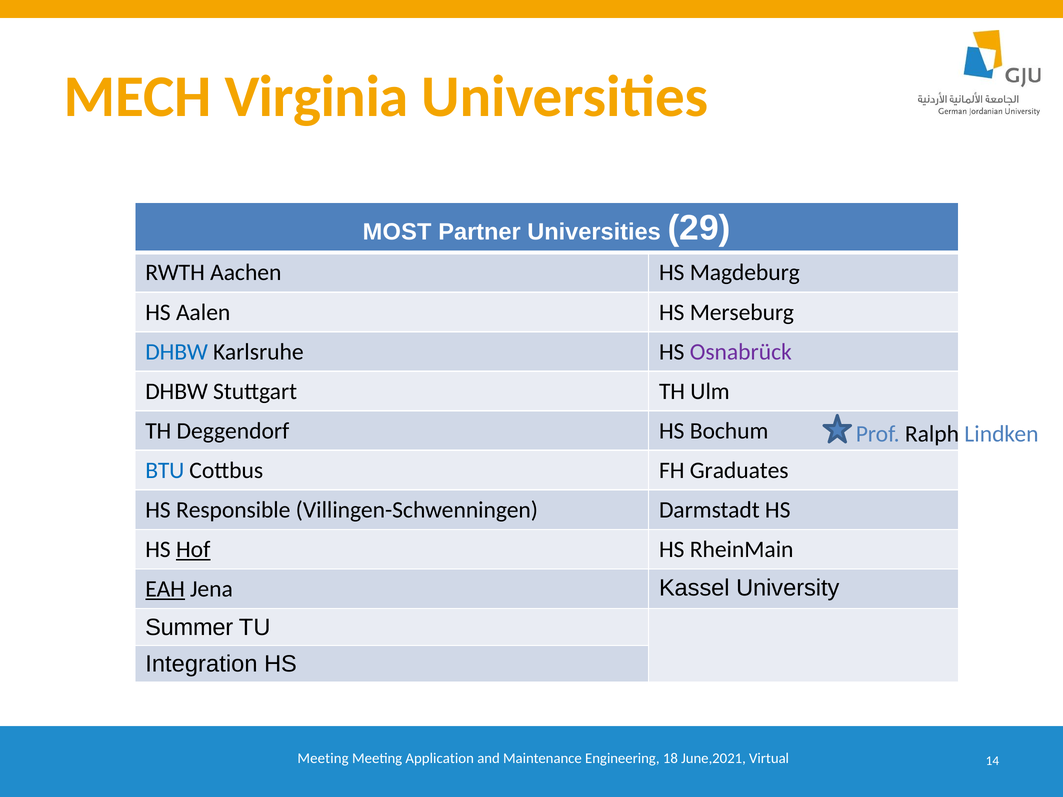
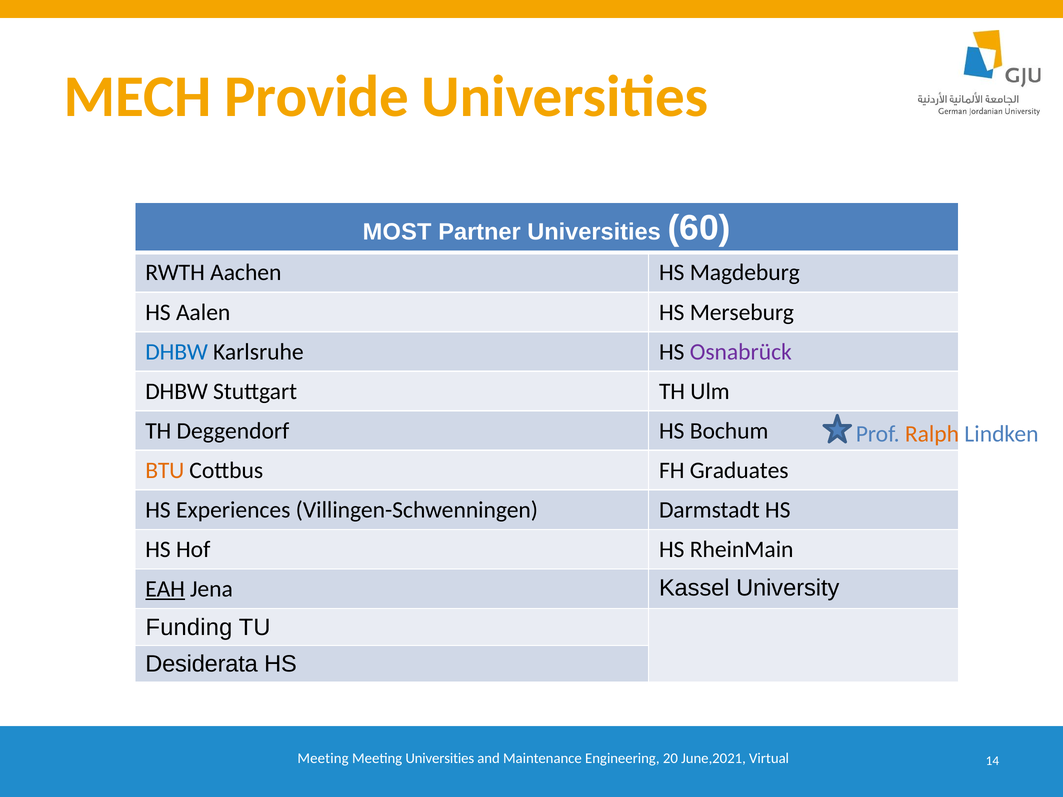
Virginia: Virginia -> Provide
29: 29 -> 60
Ralph colour: black -> orange
BTU colour: blue -> orange
Responsible: Responsible -> Experiences
Hof underline: present -> none
Summer: Summer -> Funding
Integration: Integration -> Desiderata
Meeting Application: Application -> Universities
18: 18 -> 20
